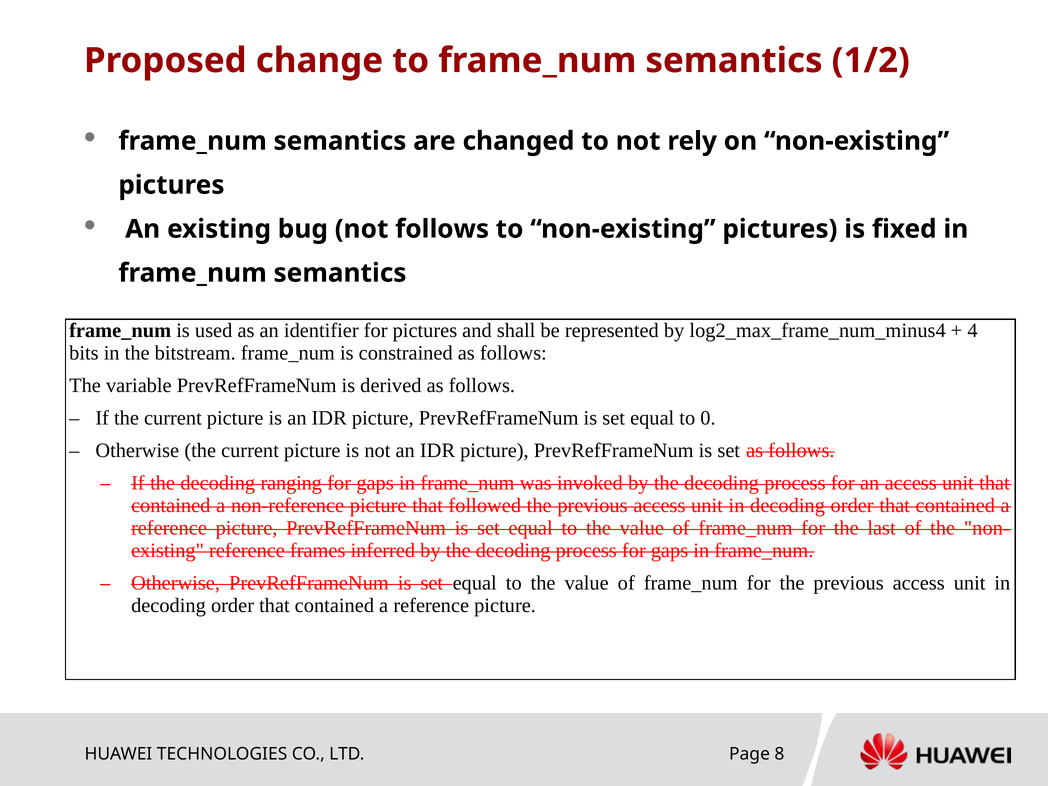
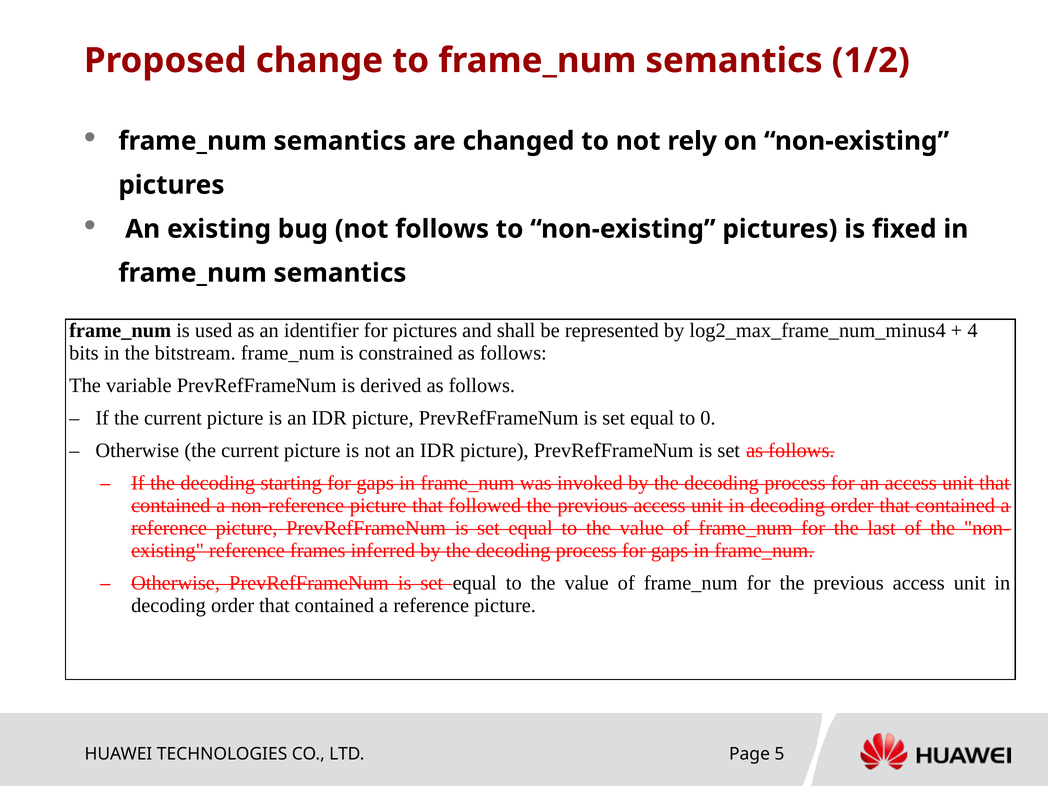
ranging: ranging -> starting
8: 8 -> 5
